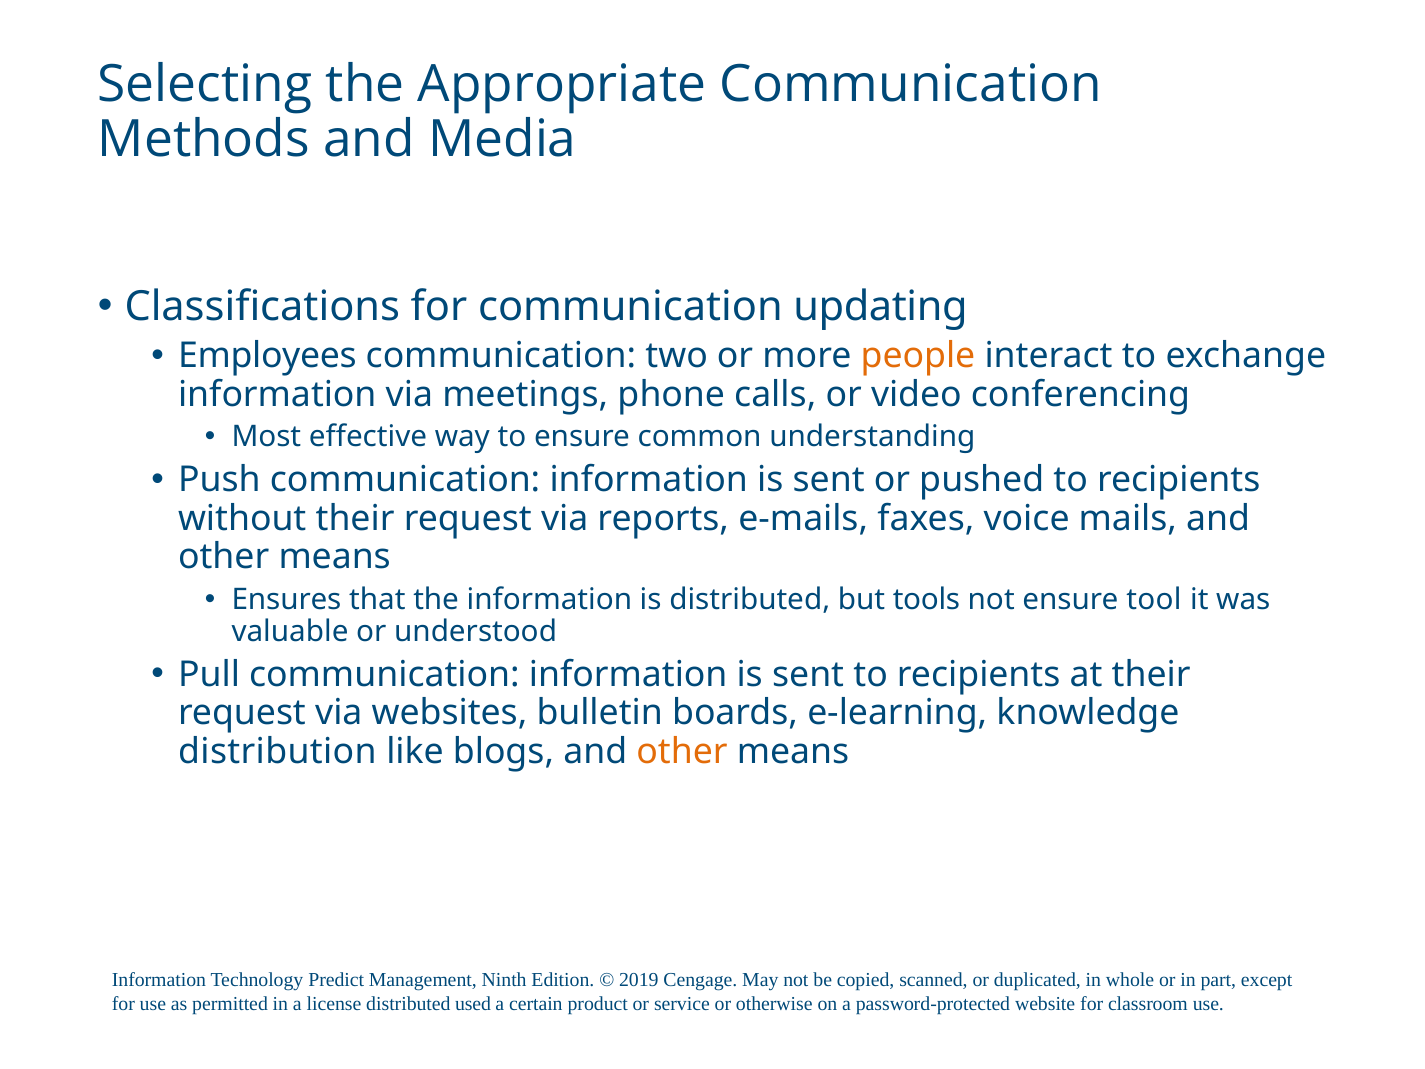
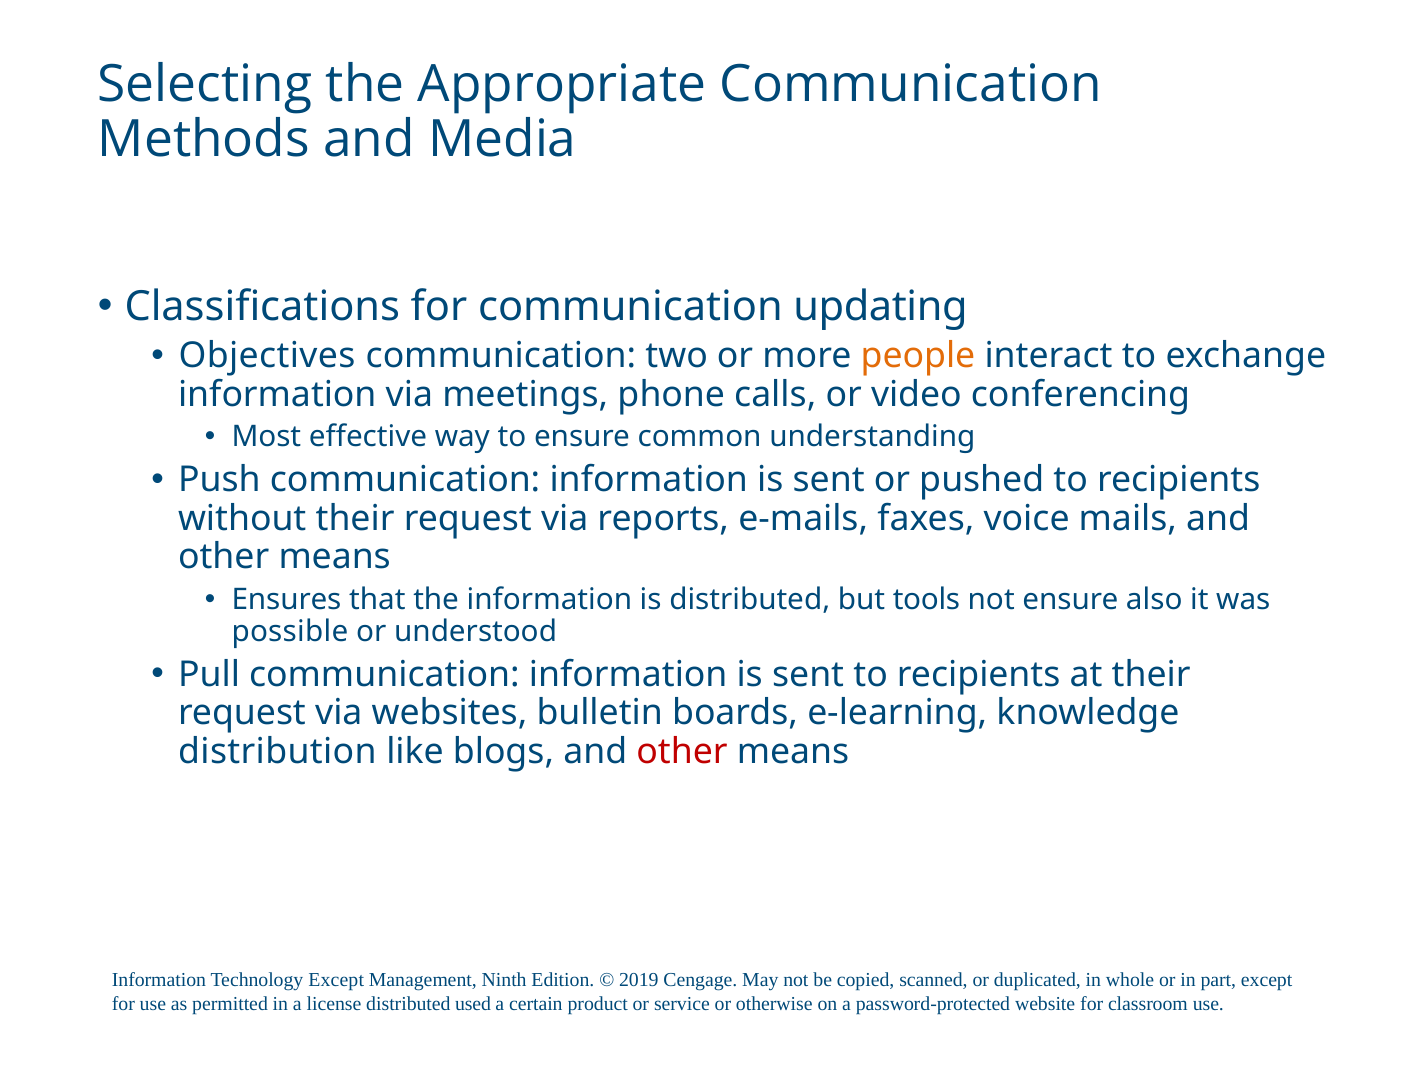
Employees: Employees -> Objectives
tool: tool -> also
valuable: valuable -> possible
other at (682, 751) colour: orange -> red
Technology Predict: Predict -> Except
